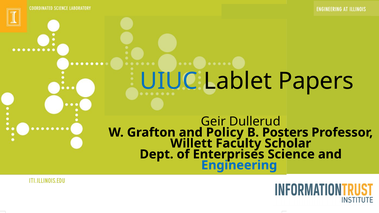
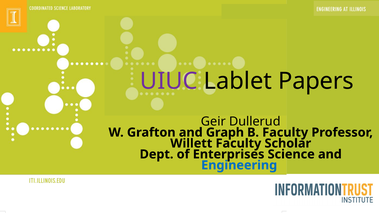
UIUC colour: blue -> purple
Policy: Policy -> Graph
B Posters: Posters -> Faculty
